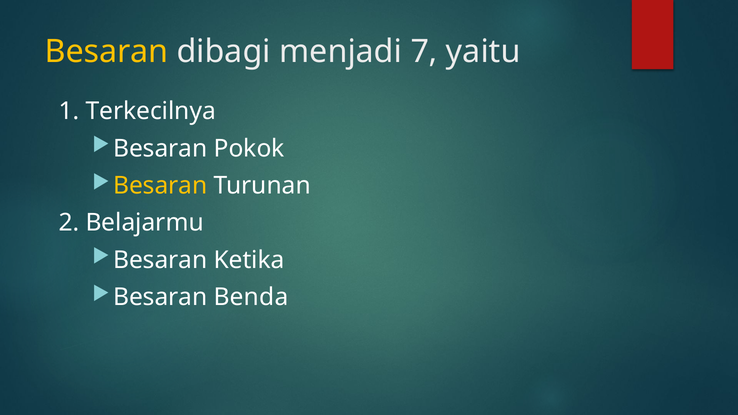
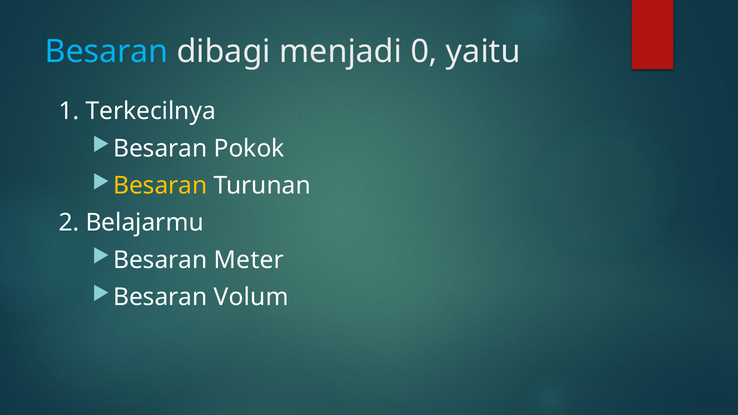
Besaran at (106, 52) colour: yellow -> light blue
7: 7 -> 0
Ketika: Ketika -> Meter
Benda: Benda -> Volum
